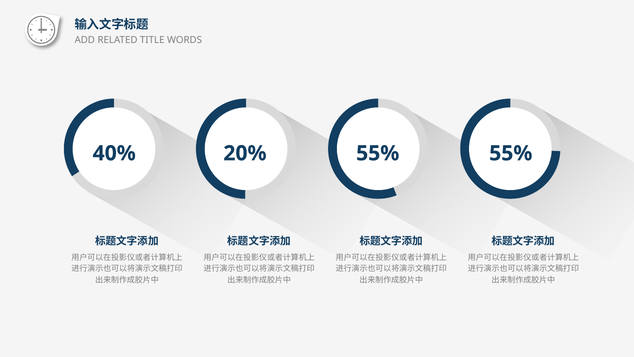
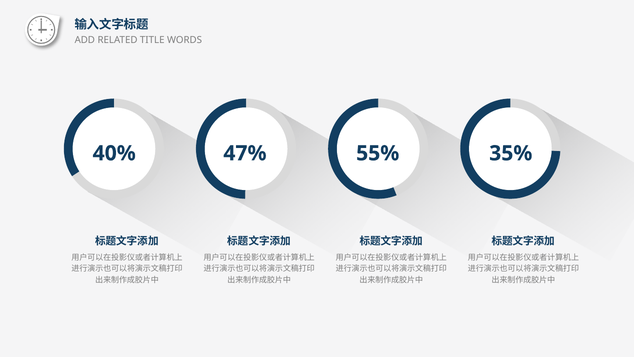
20%: 20% -> 47%
55% 55%: 55% -> 35%
